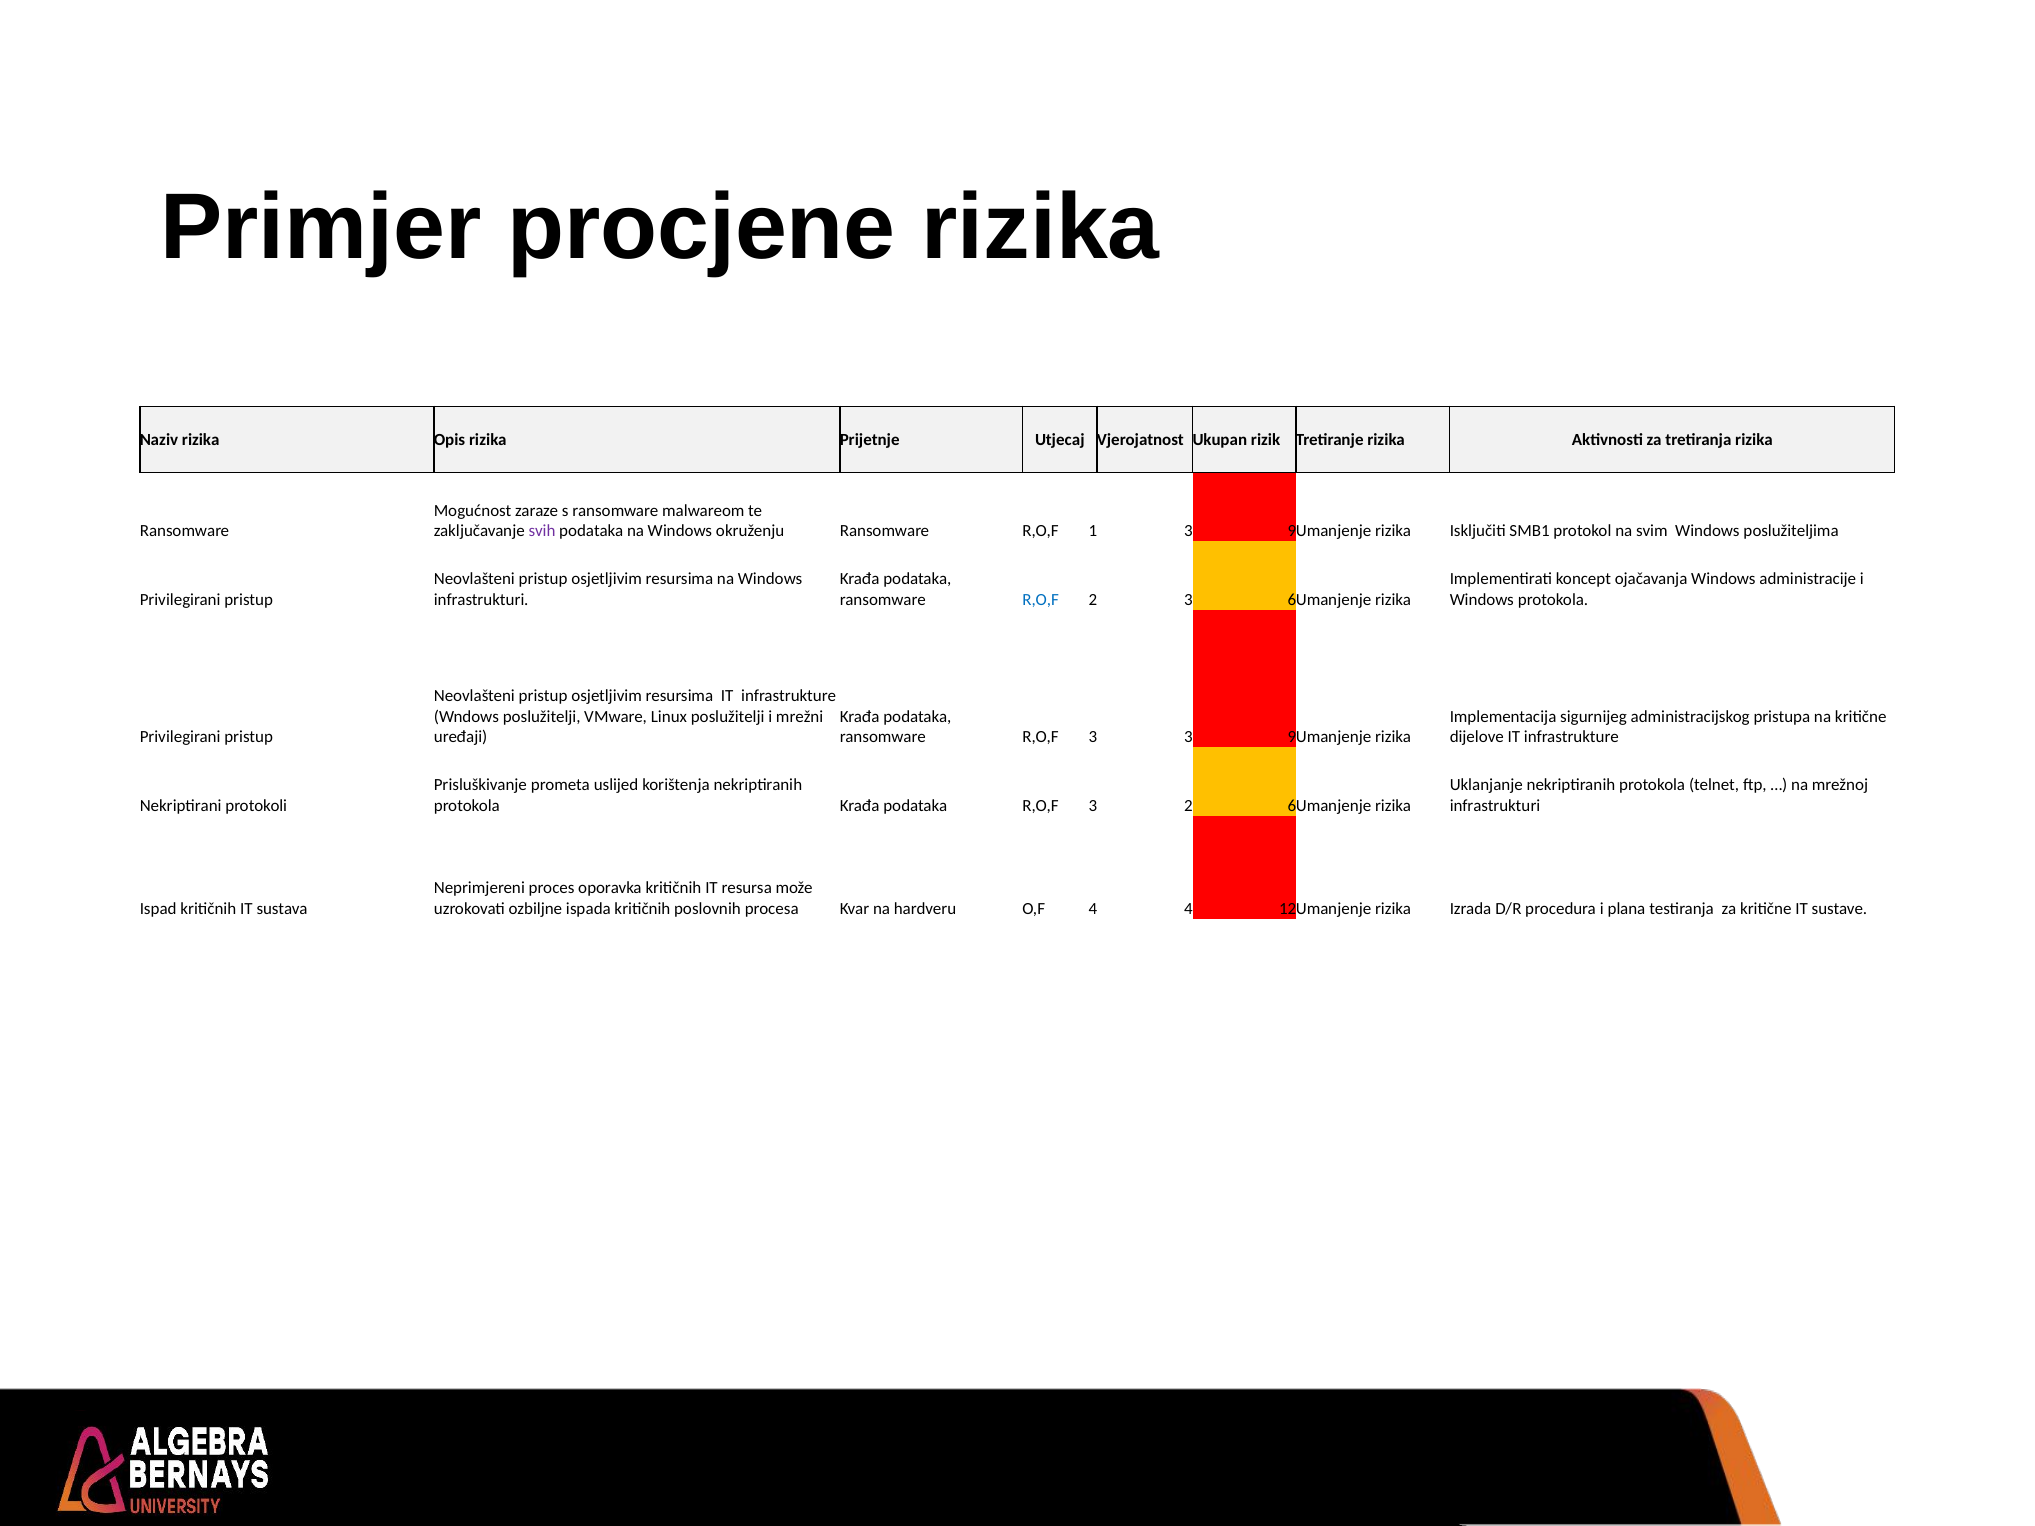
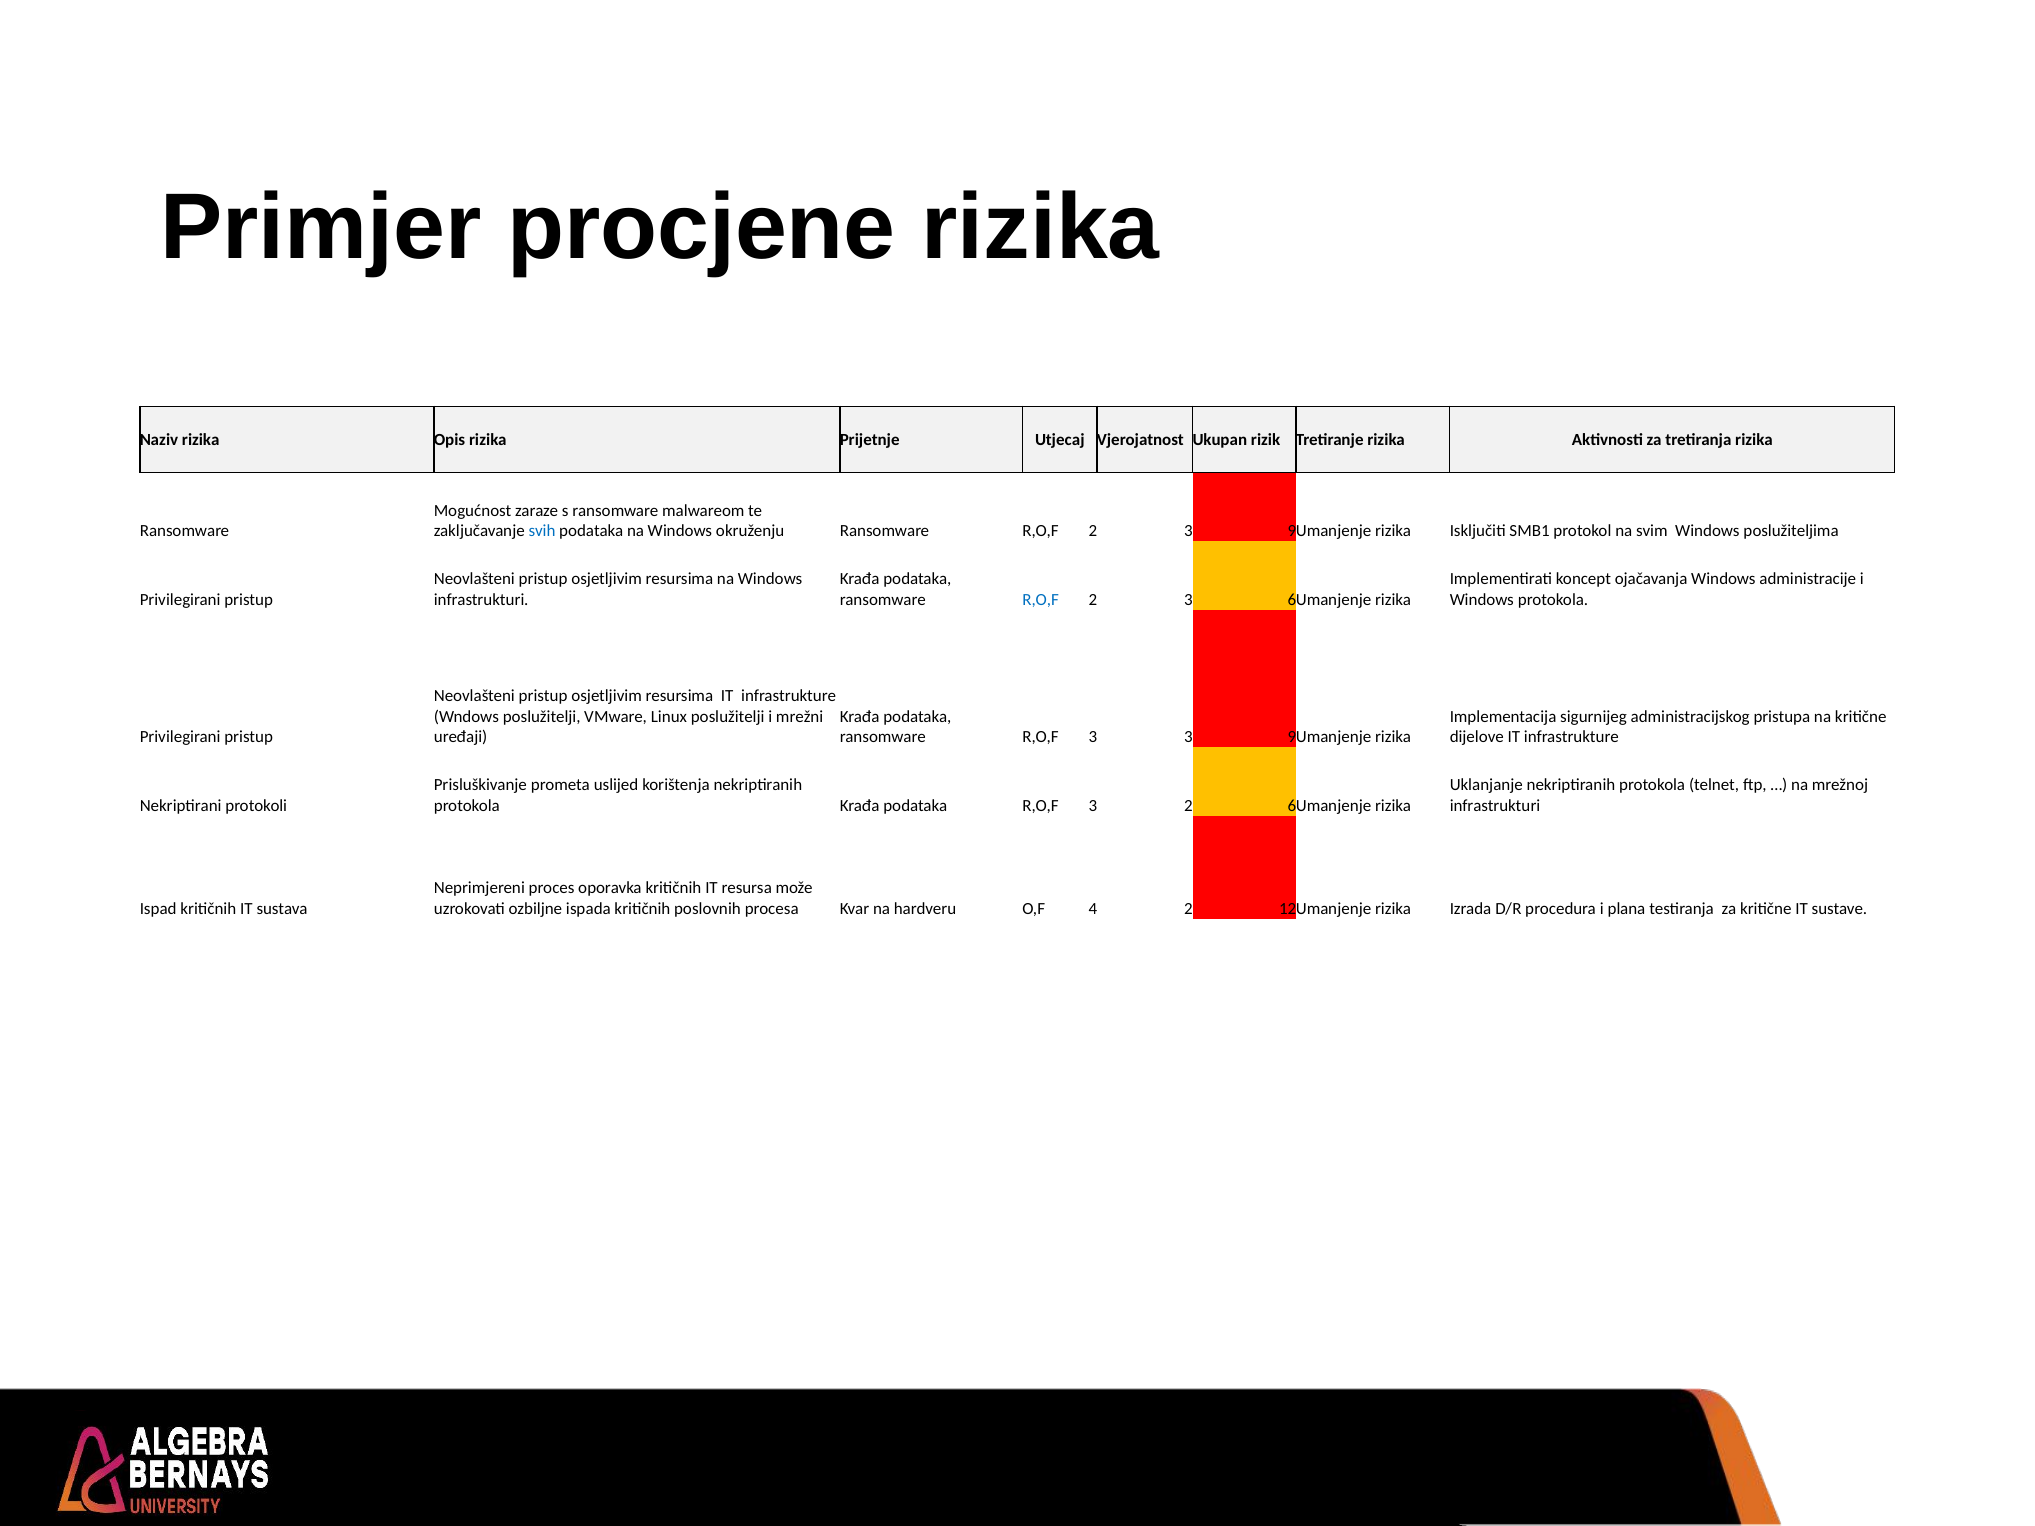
svih colour: purple -> blue
okruženju Ransomware R,O,F 1: 1 -> 2
4 4: 4 -> 2
